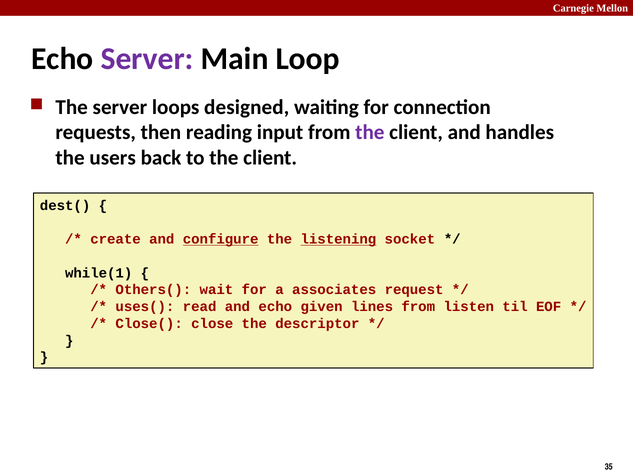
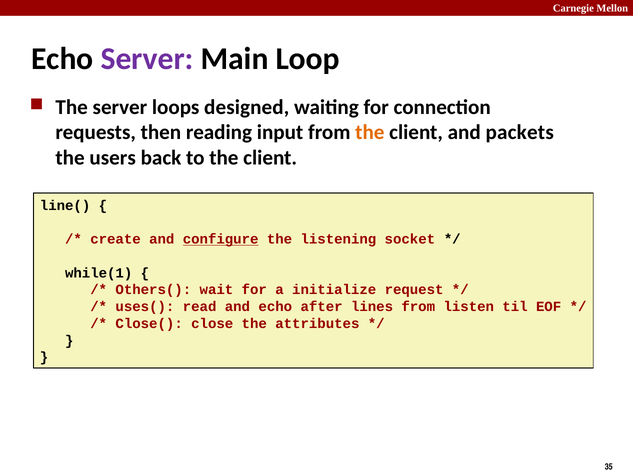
the at (370, 132) colour: purple -> orange
handles: handles -> packets
dest(: dest( -> line(
listening underline: present -> none
associates: associates -> initialize
given: given -> after
descriptor: descriptor -> attributes
